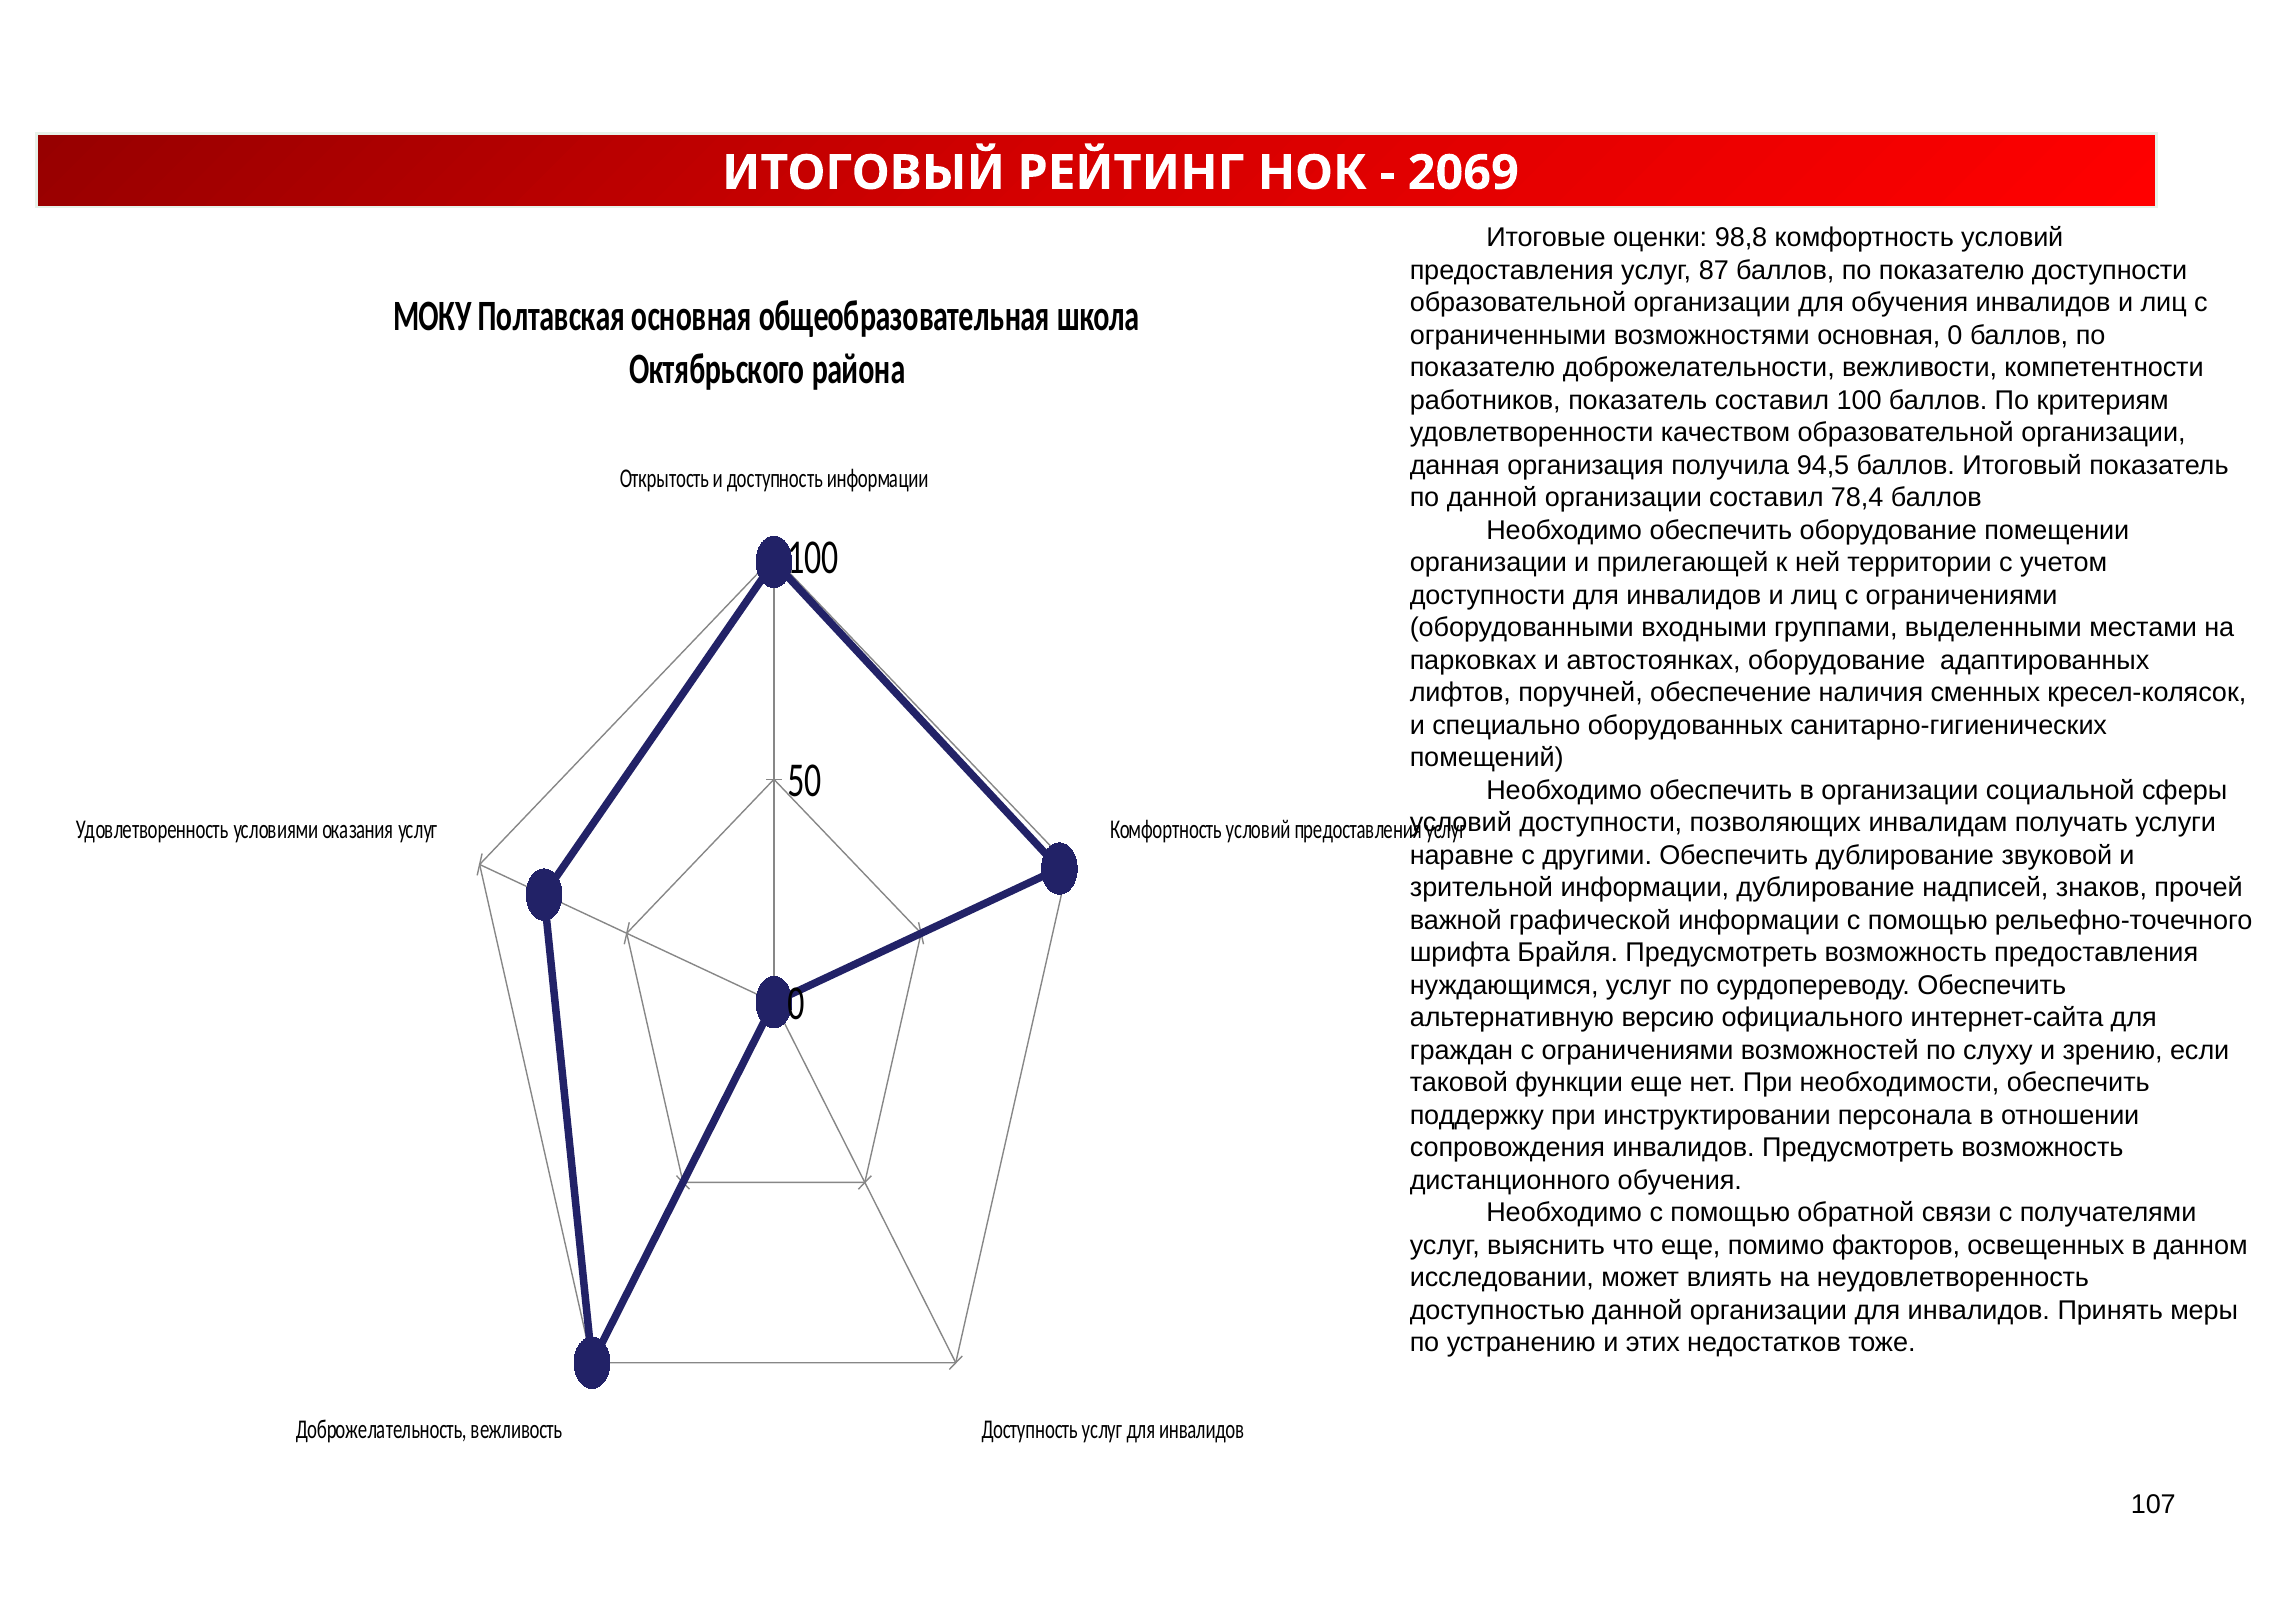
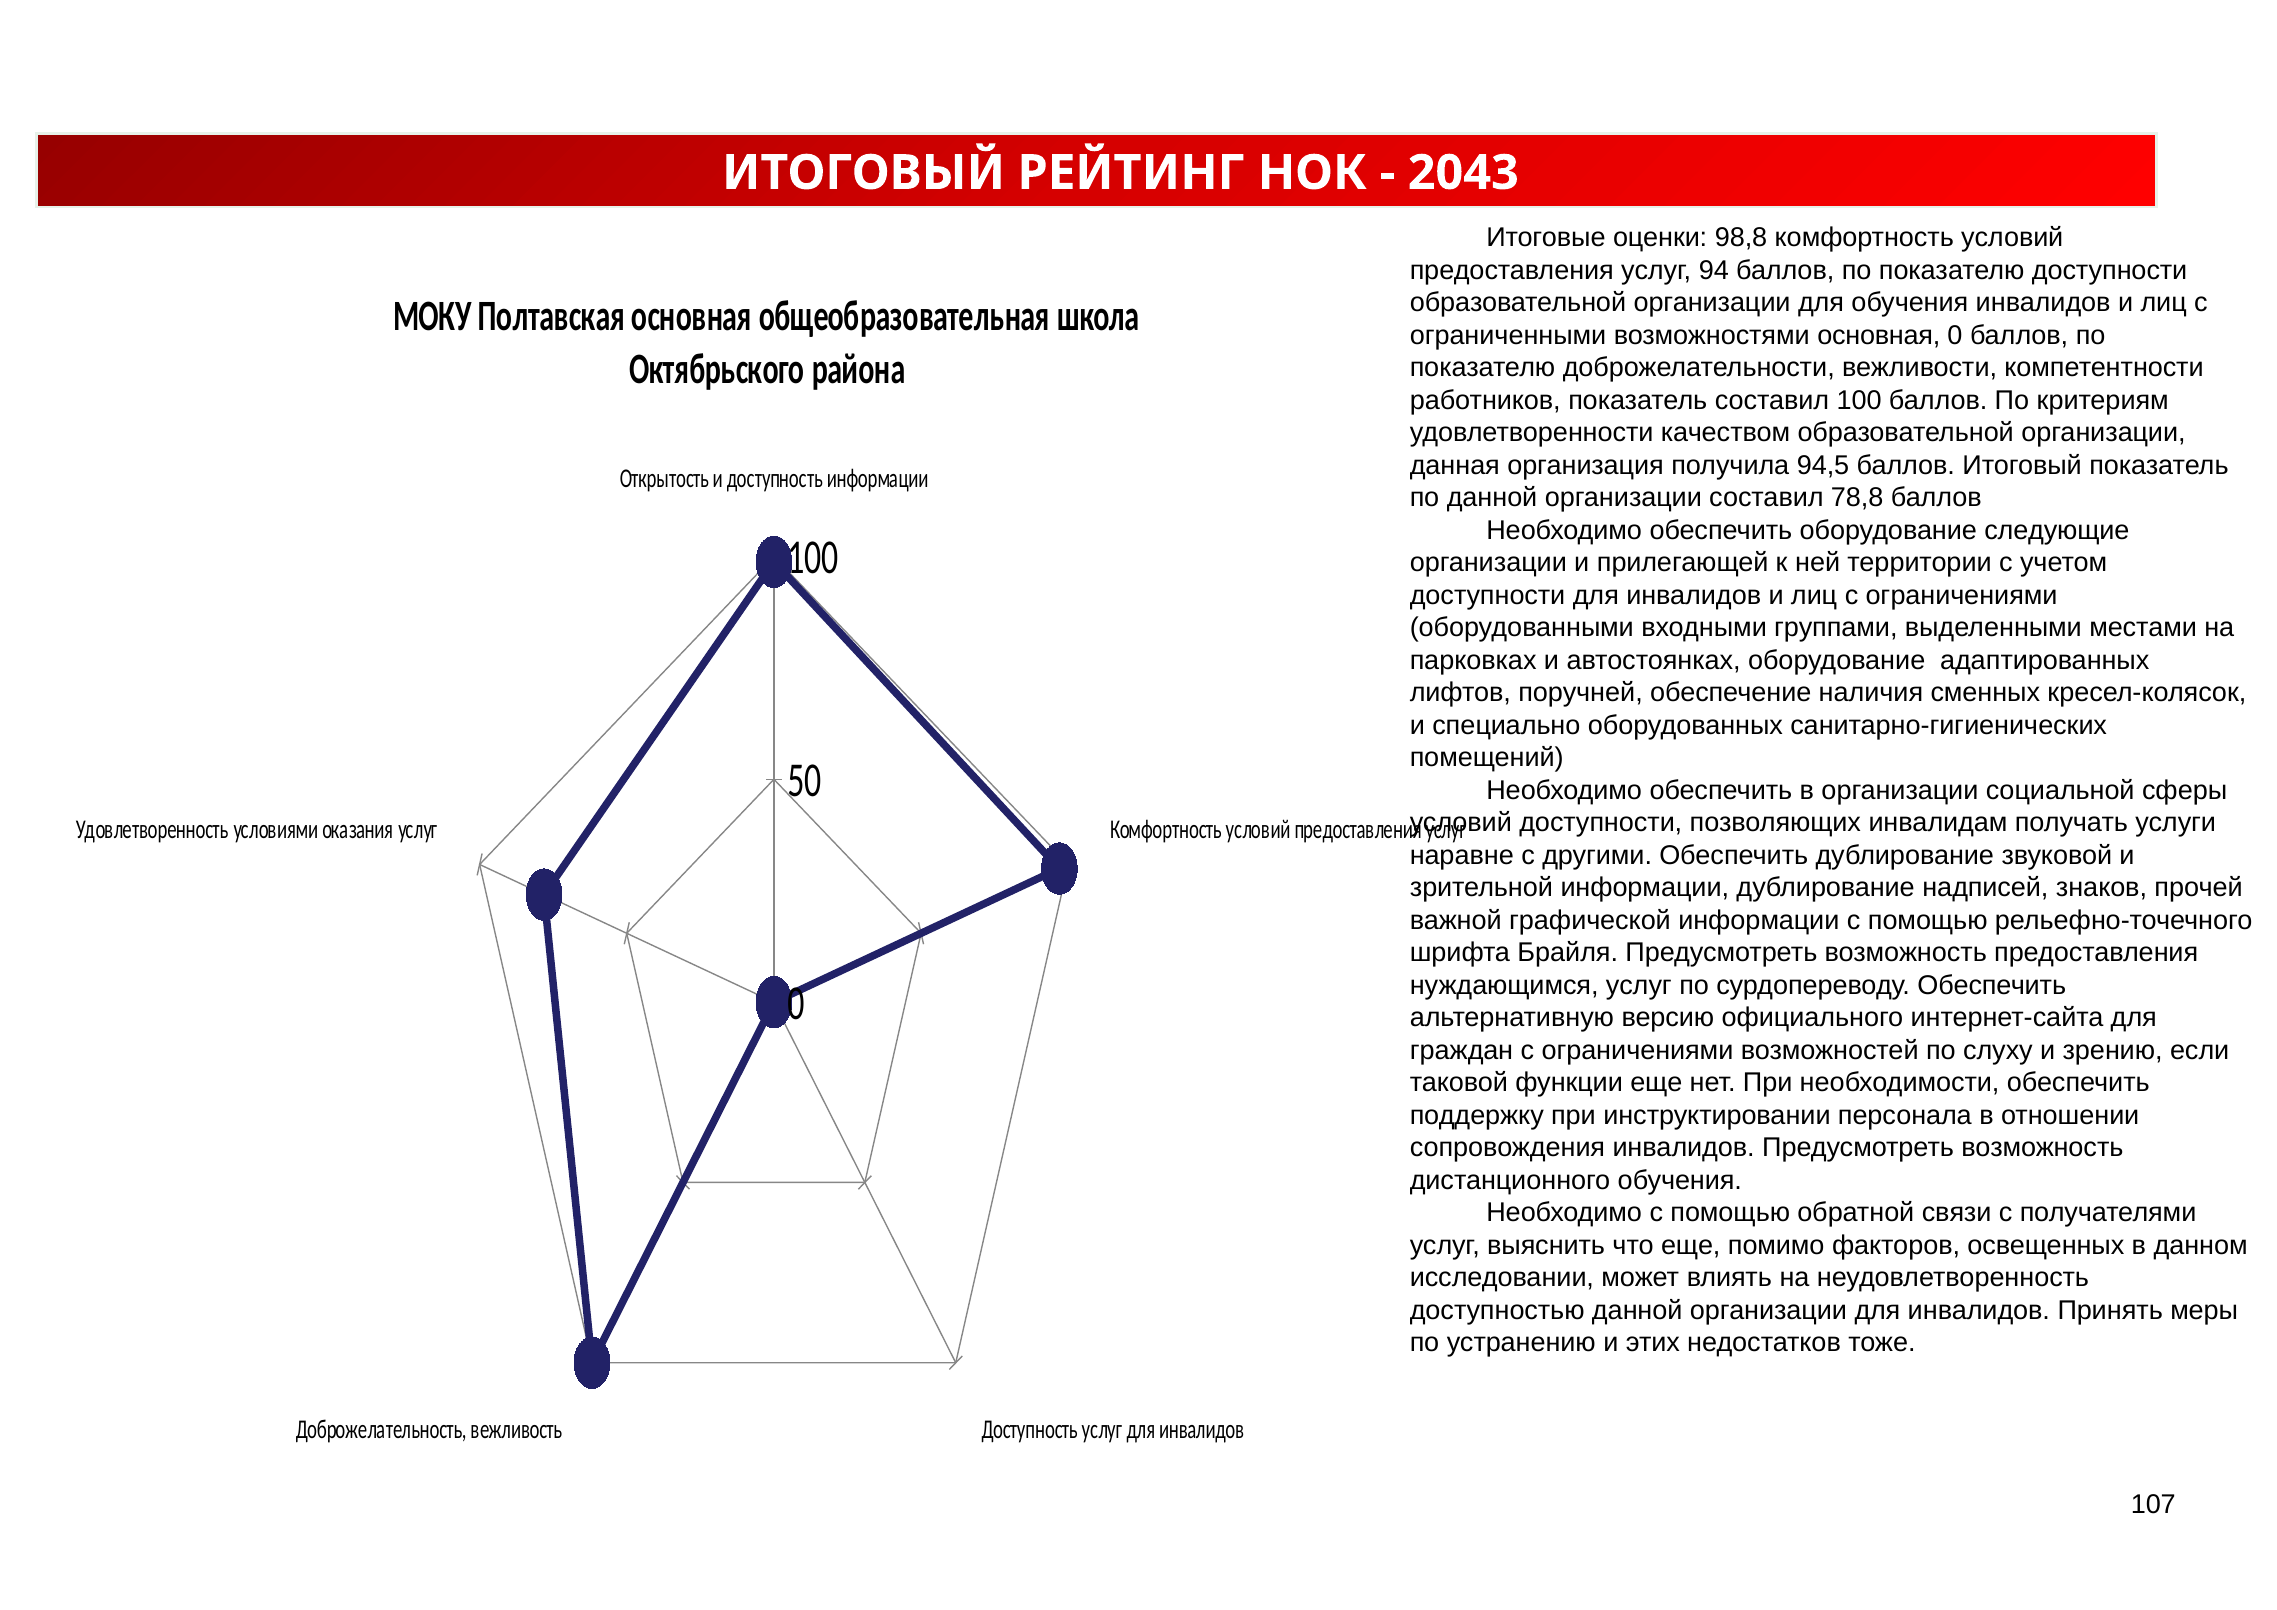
2069: 2069 -> 2043
87: 87 -> 94
78,4: 78,4 -> 78,8
помещении: помещении -> следующие
